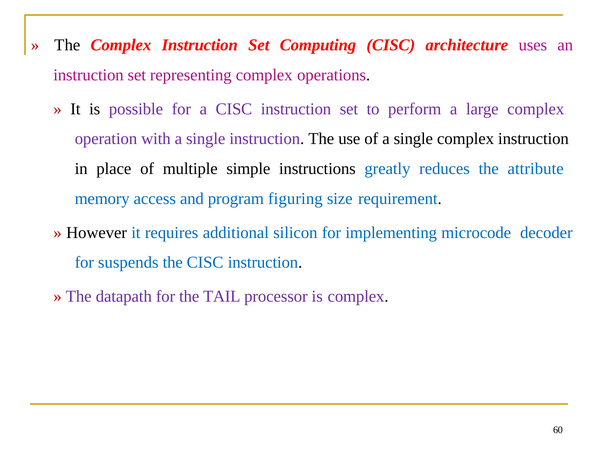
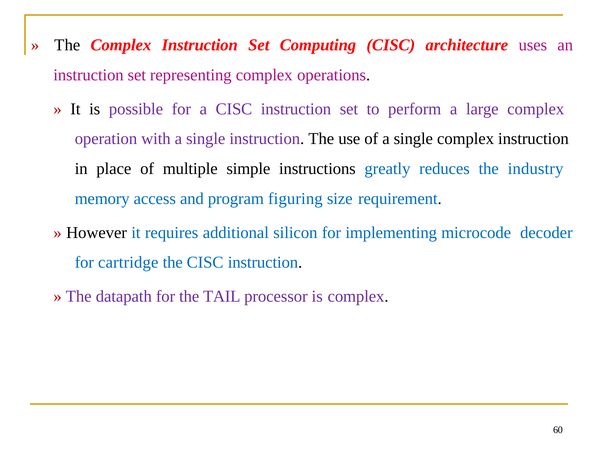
attribute: attribute -> industry
suspends: suspends -> cartridge
